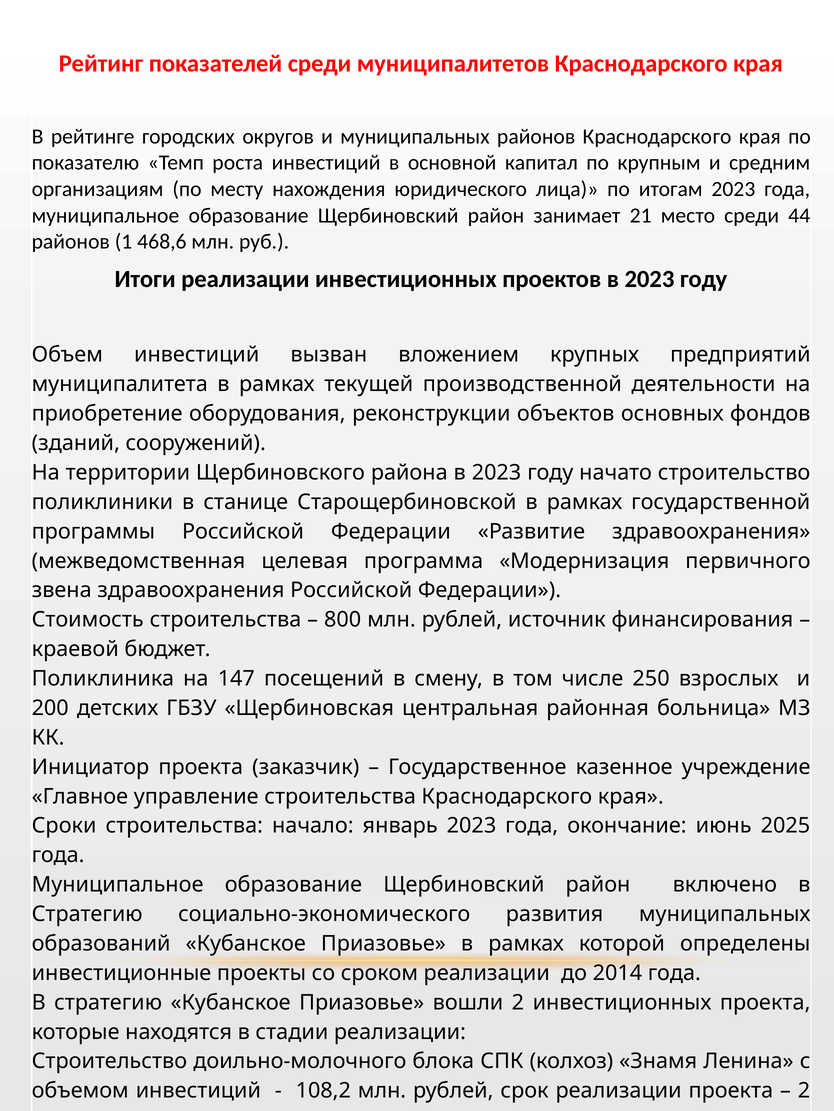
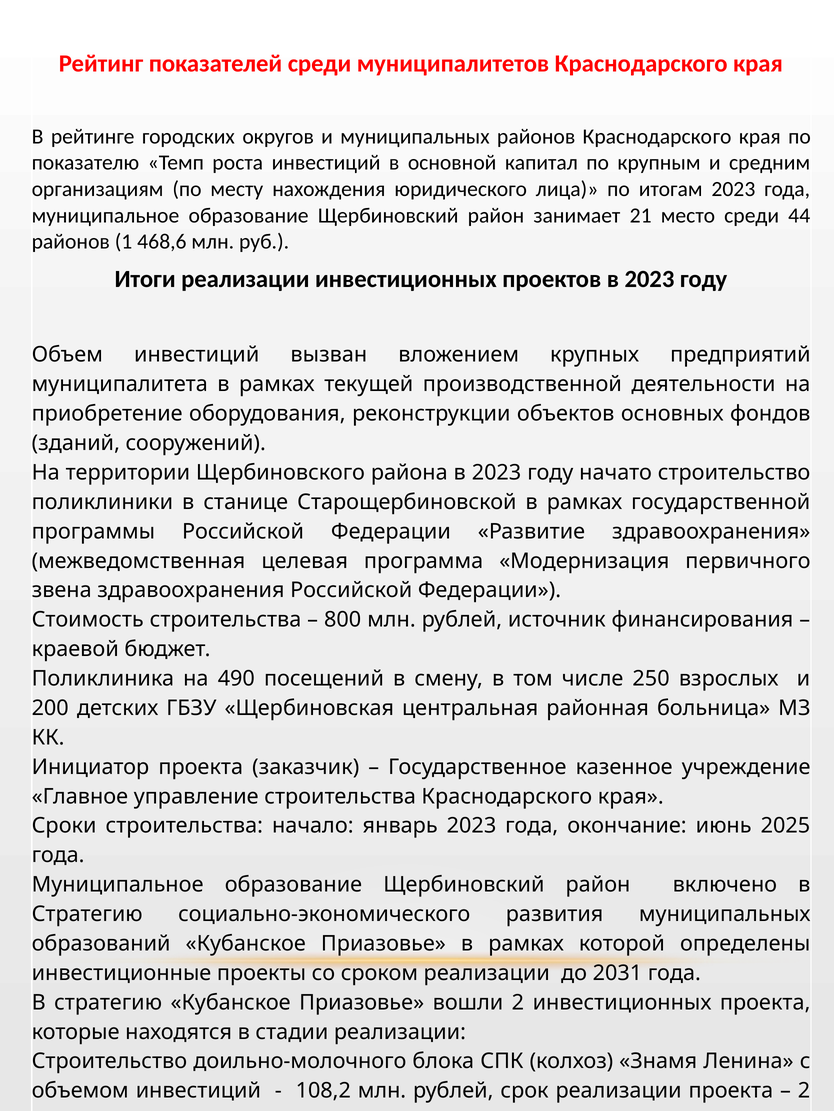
147: 147 -> 490
2014: 2014 -> 2031
